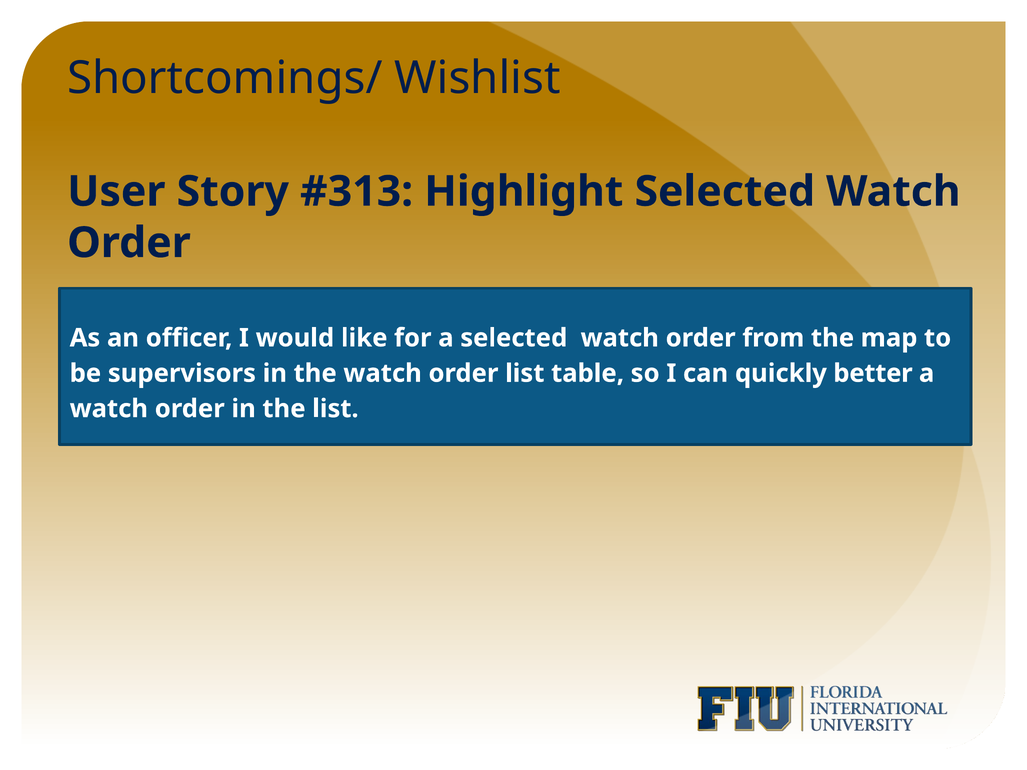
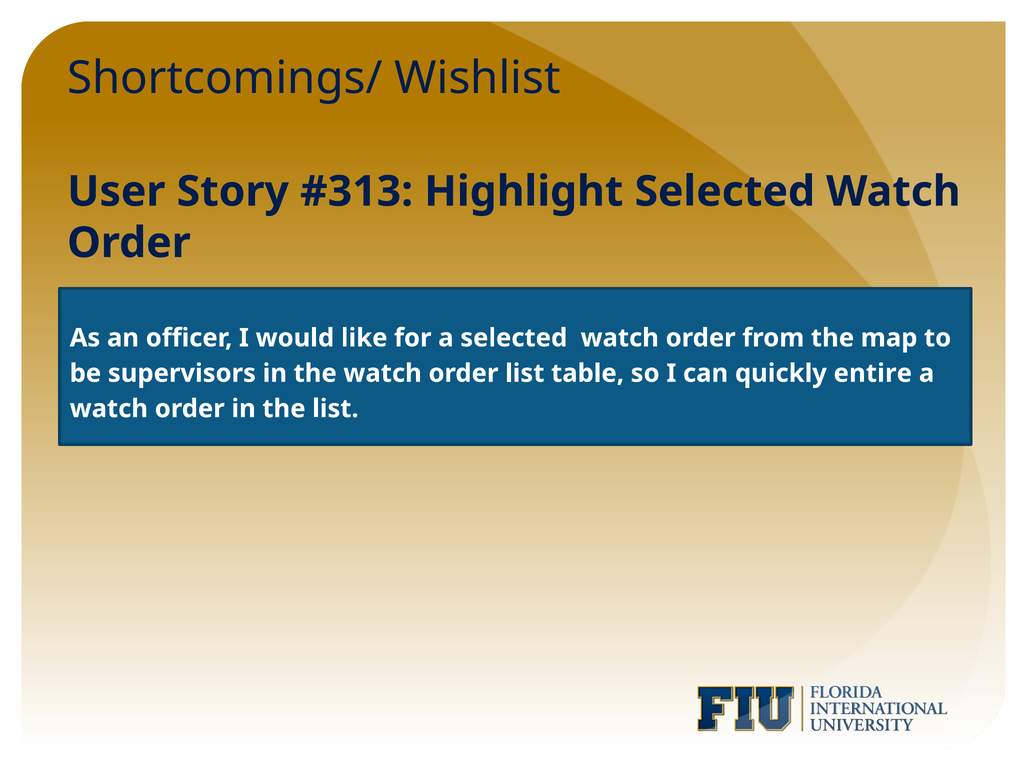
better: better -> entire
